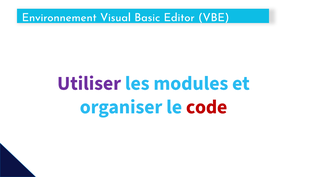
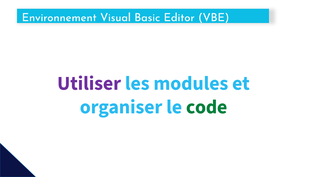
code colour: red -> green
